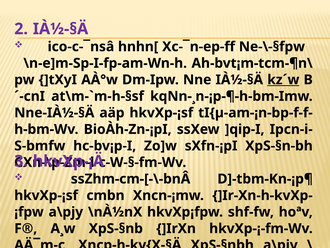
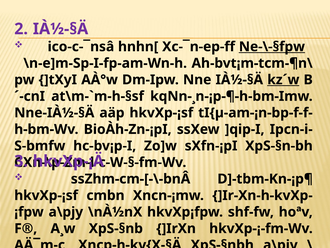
Ne-\-§fpw underline: none -> present
